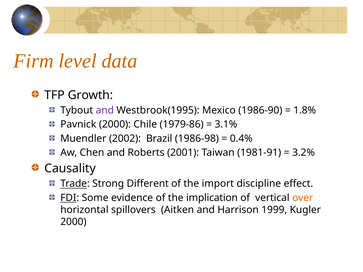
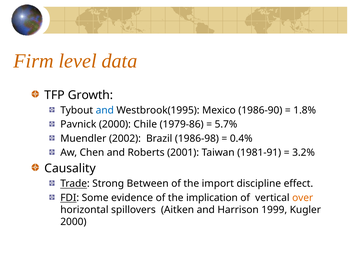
and at (105, 110) colour: purple -> blue
3.1%: 3.1% -> 5.7%
Different: Different -> Between
